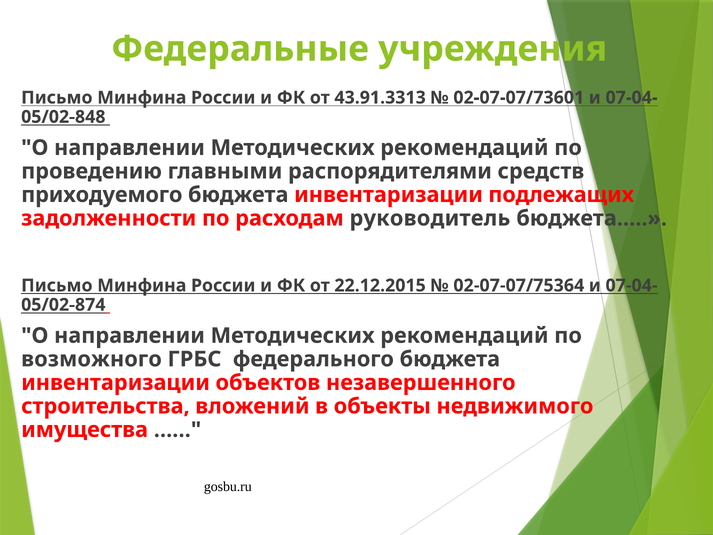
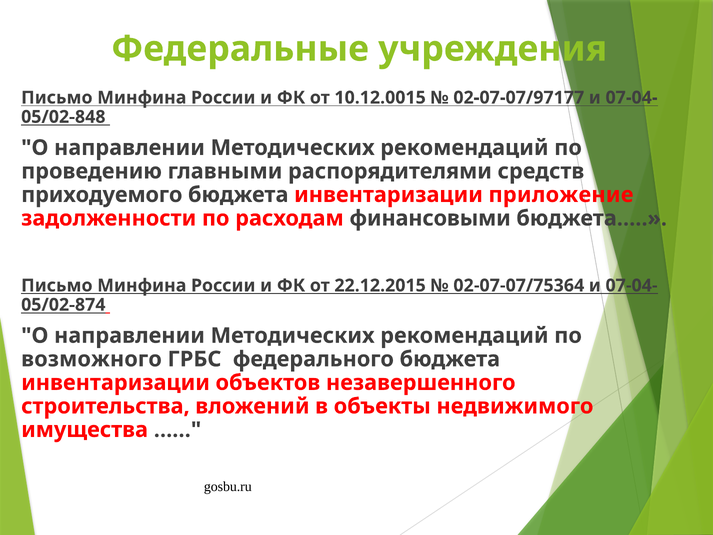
43.91.3313: 43.91.3313 -> 10.12.0015
02-07-07/73601: 02-07-07/73601 -> 02-07-07/97177
подлежащих: подлежащих -> приложение
руководитель: руководитель -> финансовыми
